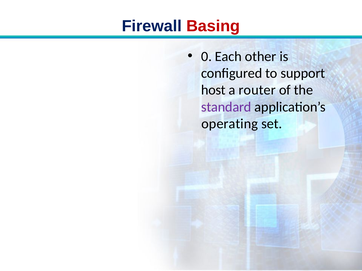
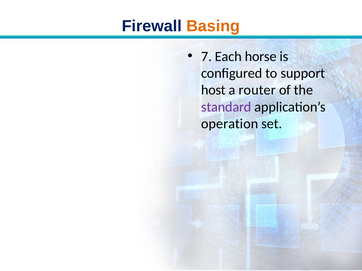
Basing colour: red -> orange
0: 0 -> 7
other: other -> horse
operating: operating -> operation
